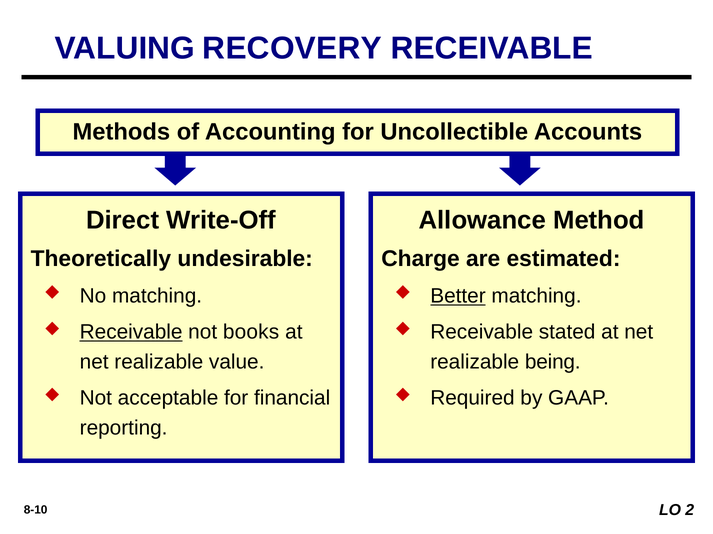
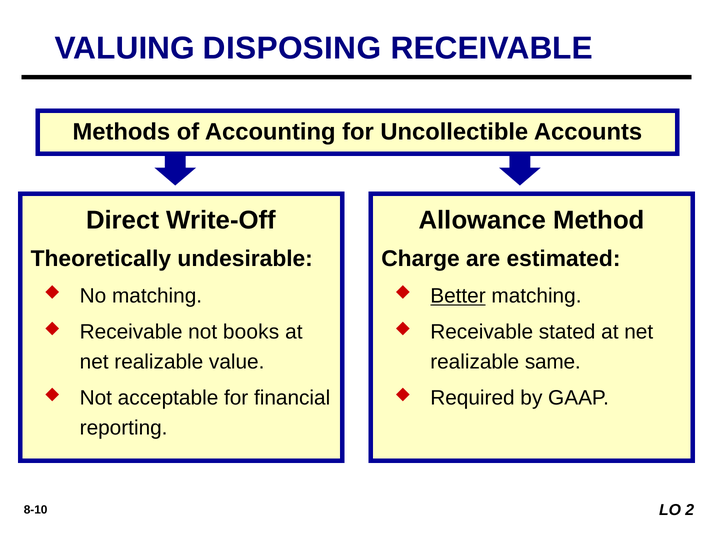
RECOVERY: RECOVERY -> DISPOSING
Receivable at (131, 333) underline: present -> none
being: being -> same
